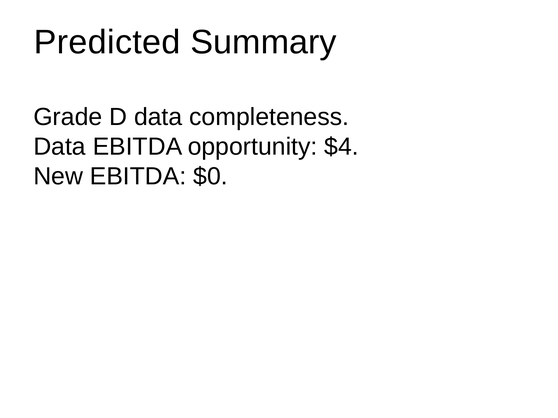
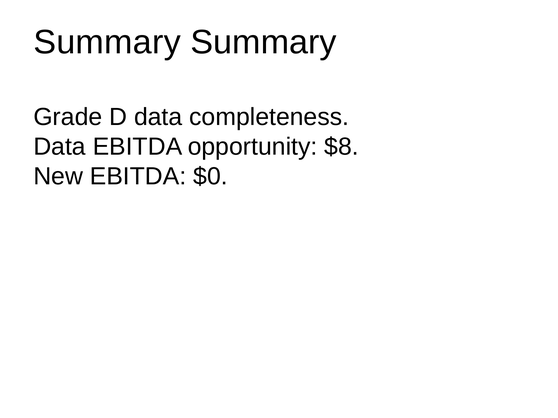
Predicted at (107, 42): Predicted -> Summary
$4: $4 -> $8
